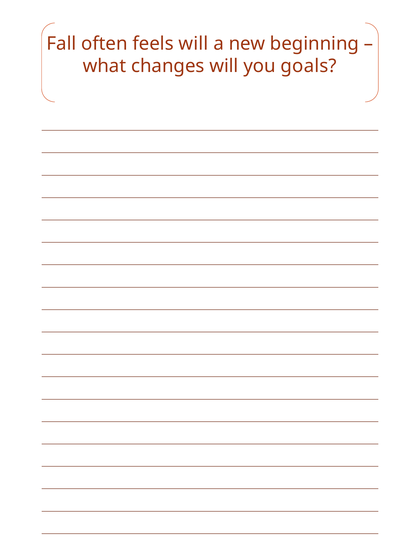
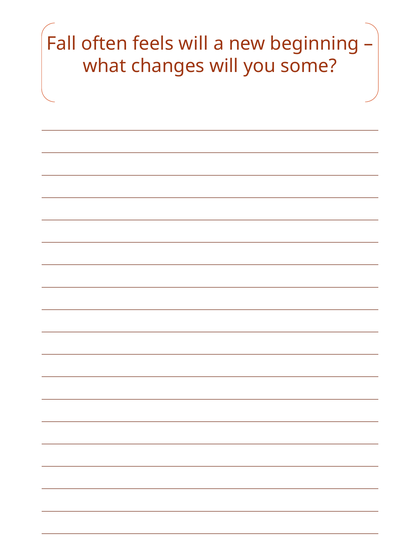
goals: goals -> some
